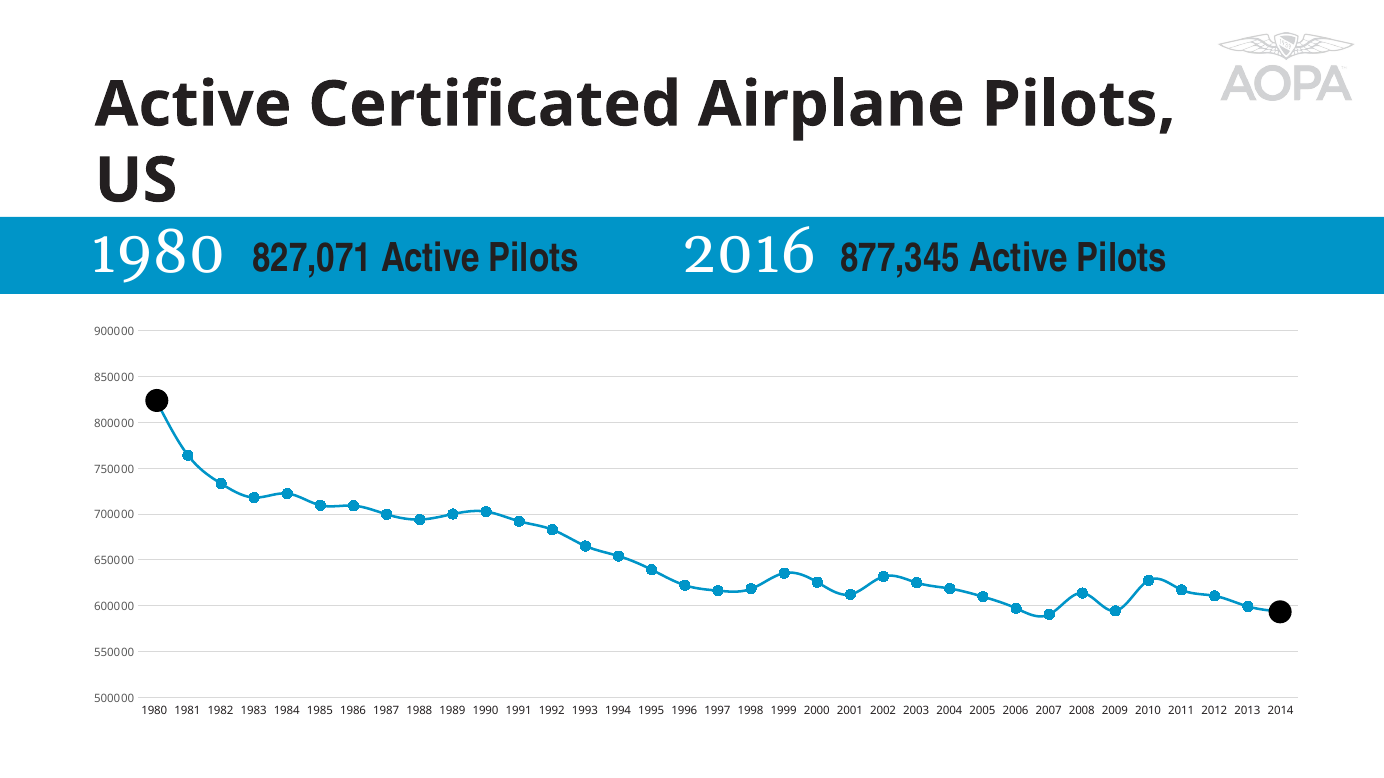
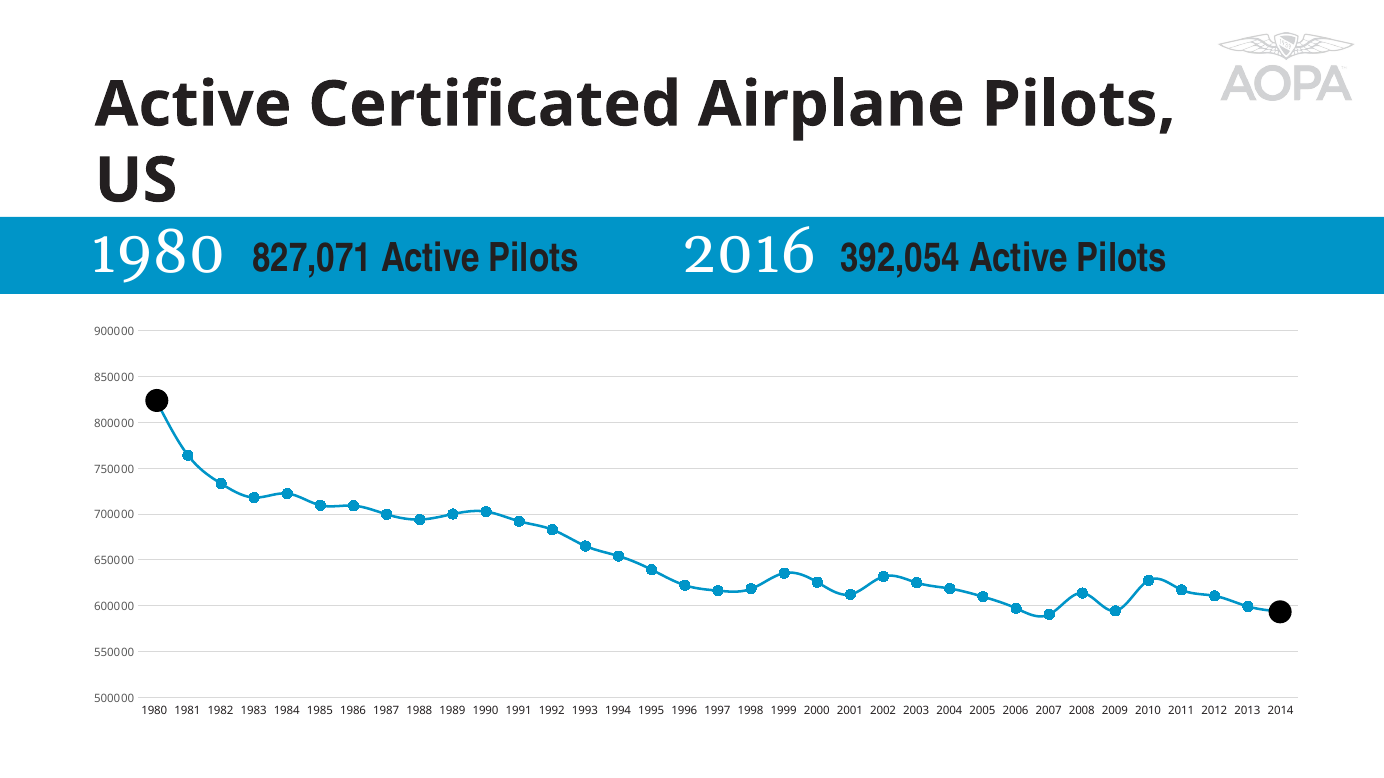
877,345: 877,345 -> 392,054
